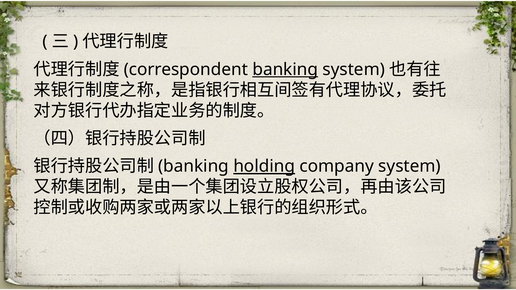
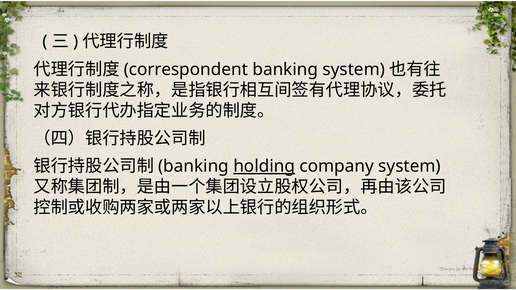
banking at (285, 70) underline: present -> none
